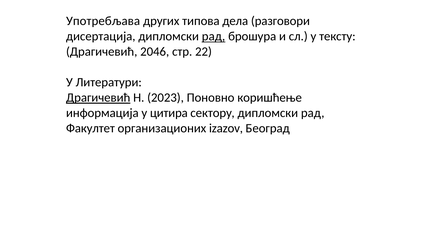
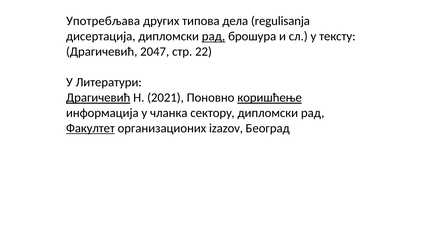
разговори: разговори -> regulisanja
2046: 2046 -> 2047
2023: 2023 -> 2021
коришћење underline: none -> present
цитира: цитира -> чланка
Факултет underline: none -> present
